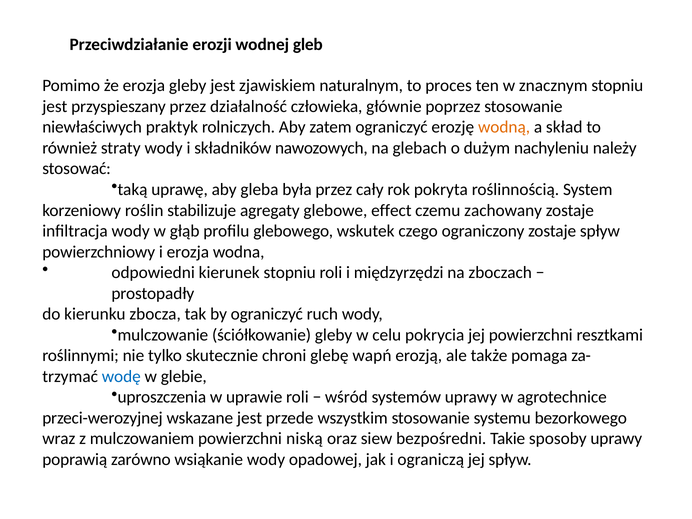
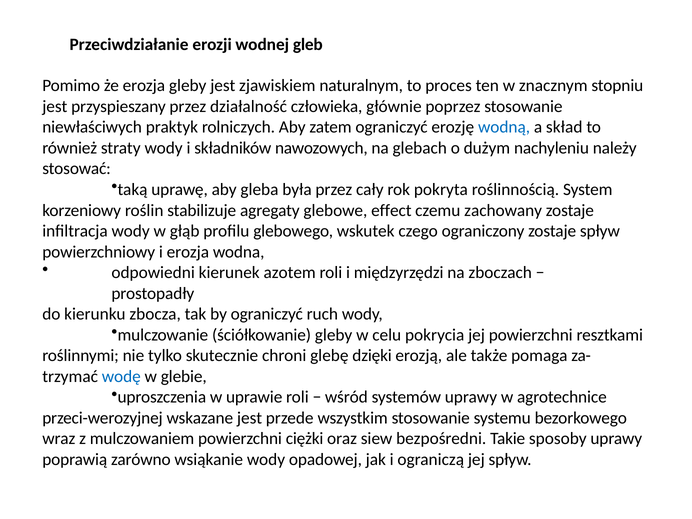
wodną colour: orange -> blue
kierunek stopniu: stopniu -> azotem
wapń: wapń -> dzięki
niską: niską -> ciężki
